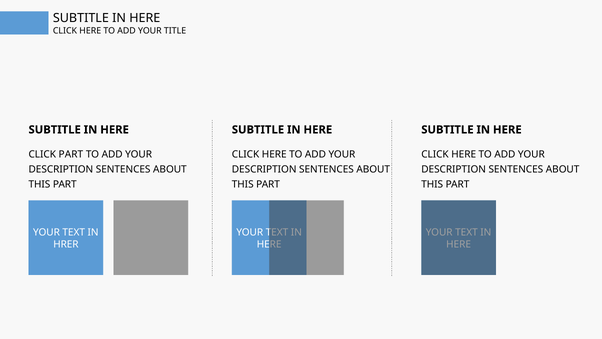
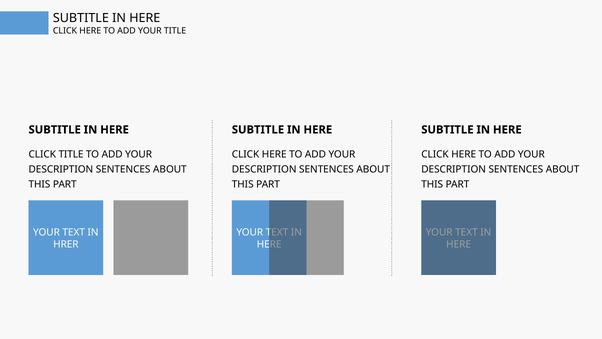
CLICK PART: PART -> TITLE
